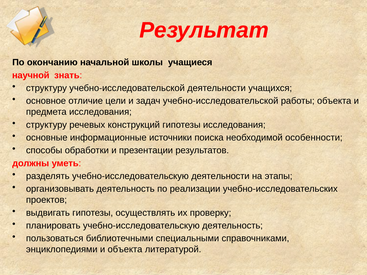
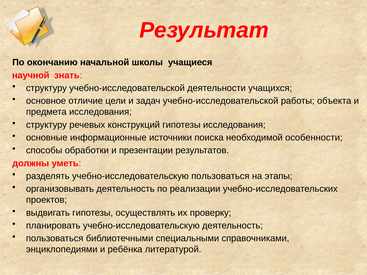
учебно-исследовательскую деятельности: деятельности -> пользоваться
и объекта: объекта -> ребёнка
